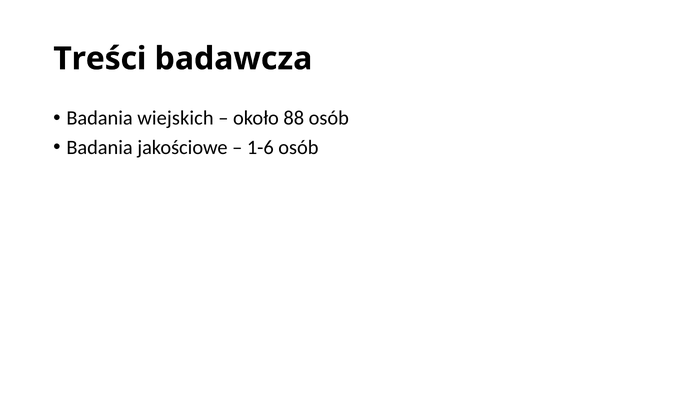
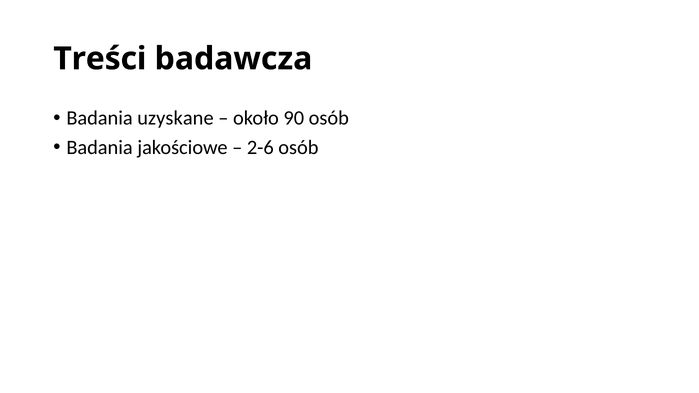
wiejskich: wiejskich -> uzyskane
88: 88 -> 90
1-6: 1-6 -> 2-6
